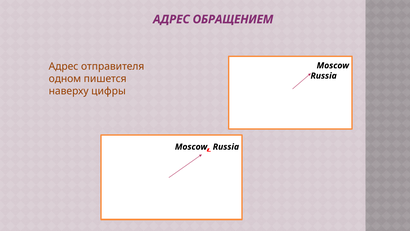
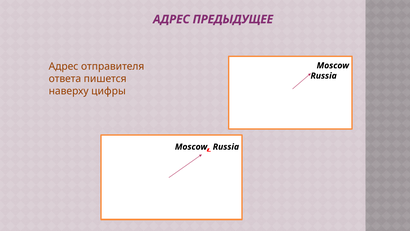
ОБРАЩЕНИЕМ: ОБРАЩЕНИЕМ -> ПРЕДЫДУЩЕЕ
одном: одном -> ответа
